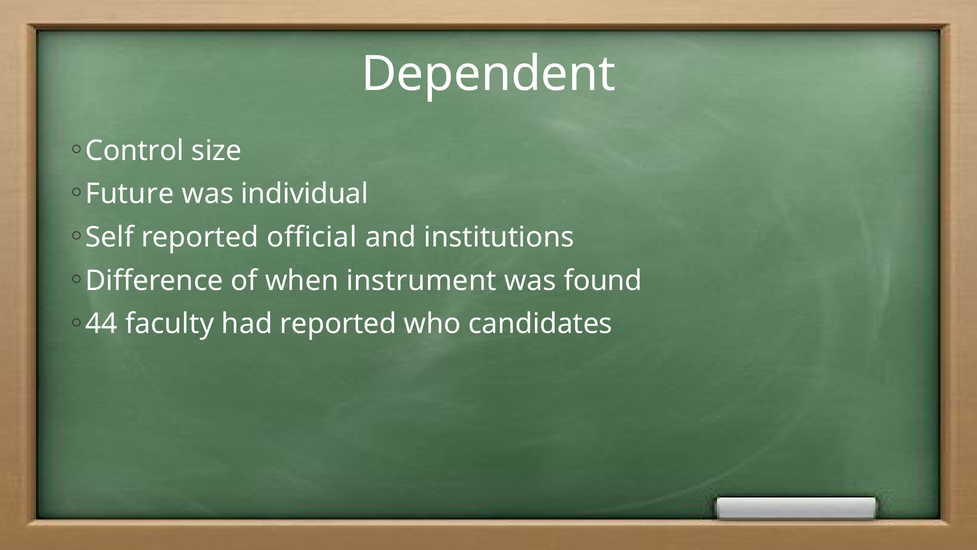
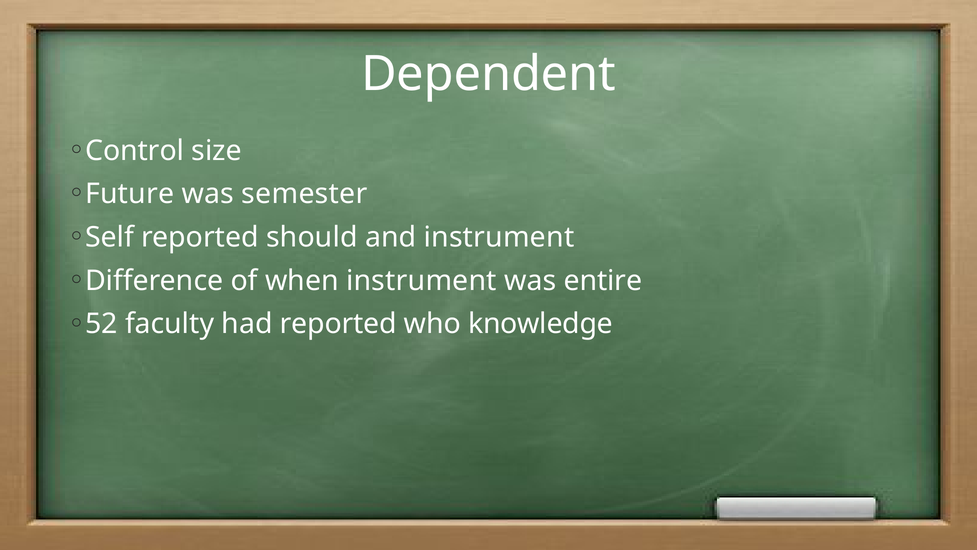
individual: individual -> semester
official: official -> should
and institutions: institutions -> instrument
found: found -> entire
44: 44 -> 52
candidates: candidates -> knowledge
